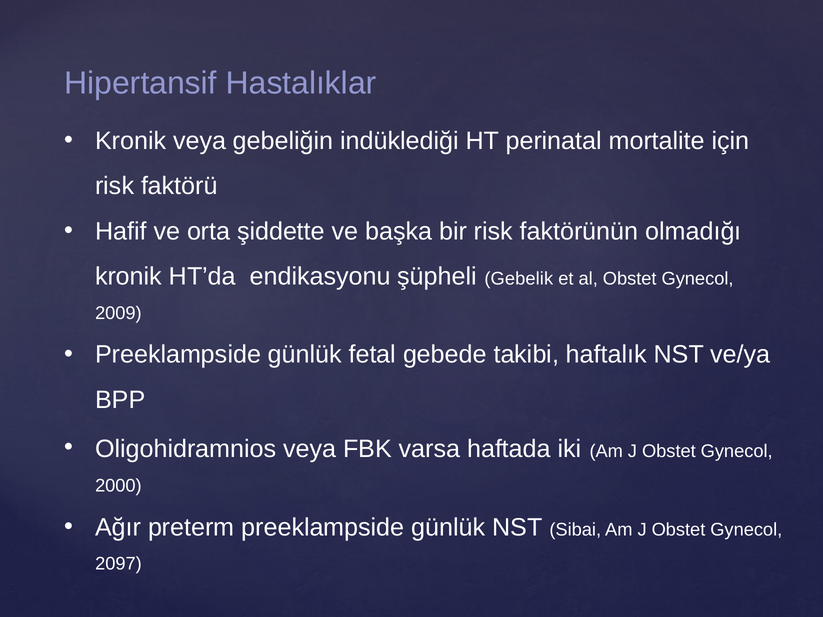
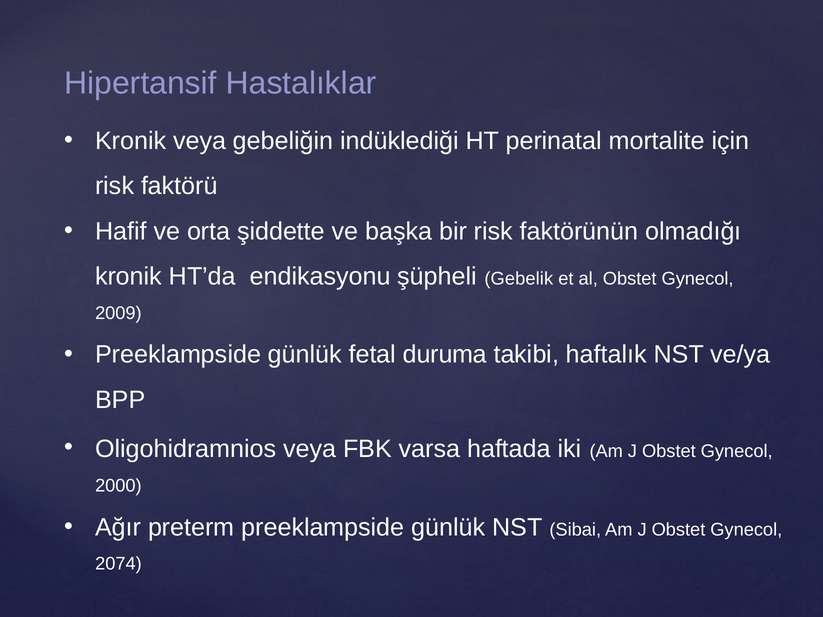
gebede: gebede -> duruma
2097: 2097 -> 2074
